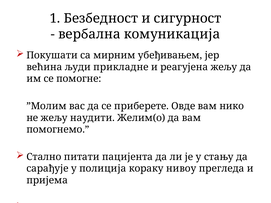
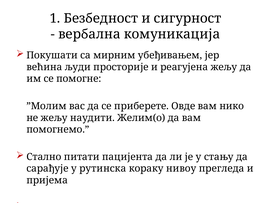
прикладне: прикладне -> просторије
полиција: полиција -> рутинска
